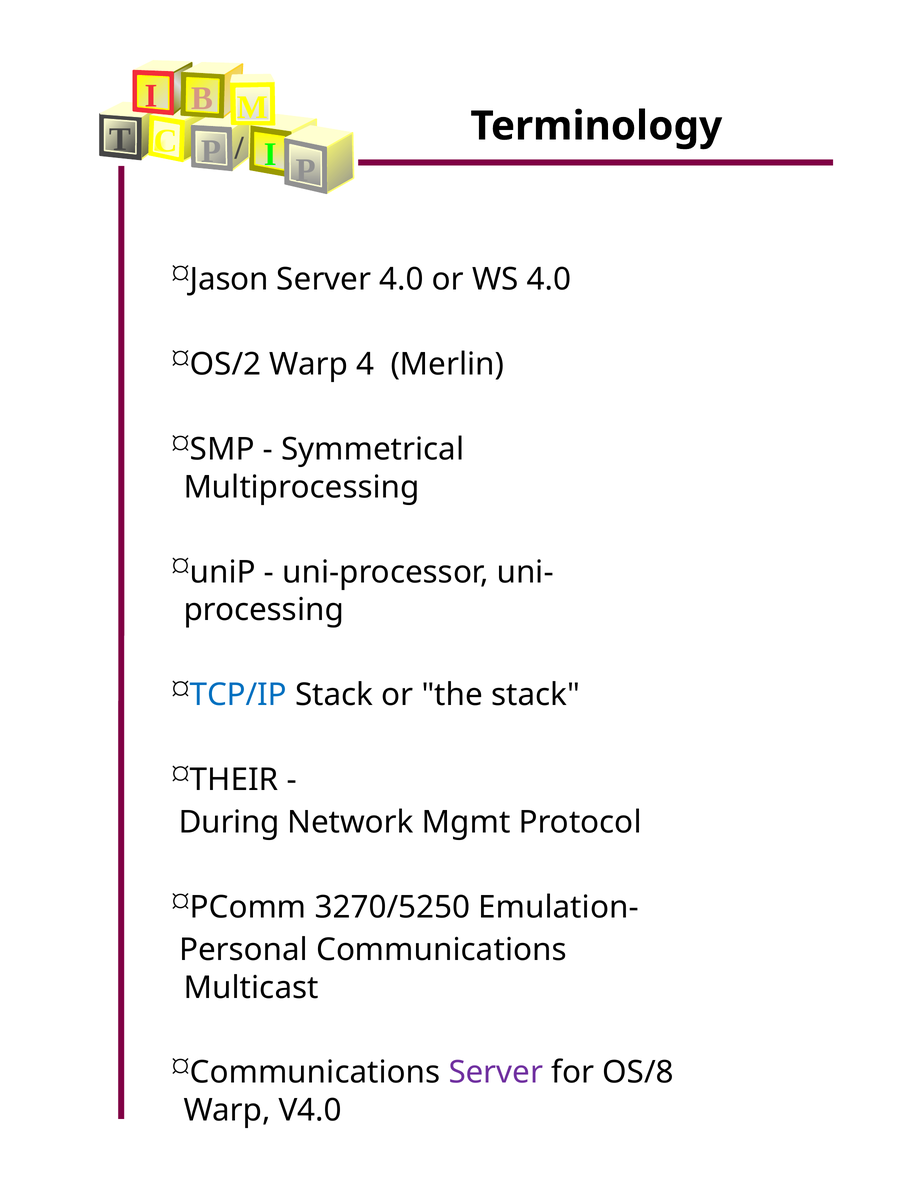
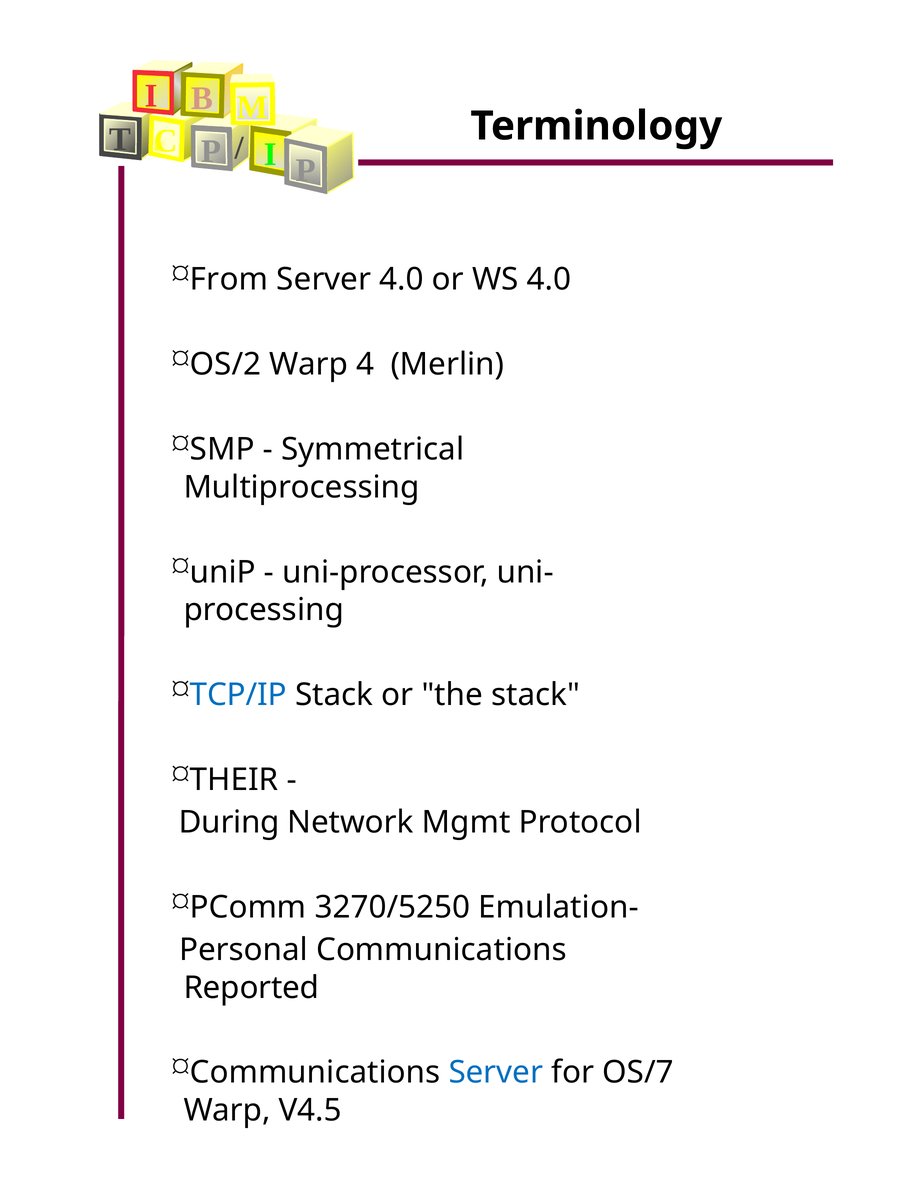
Jason at (229, 279): Jason -> From
Multicast: Multicast -> Reported
Server at (496, 1072) colour: purple -> blue
OS/8: OS/8 -> OS/7
Warp V4.0: V4.0 -> V4.5
